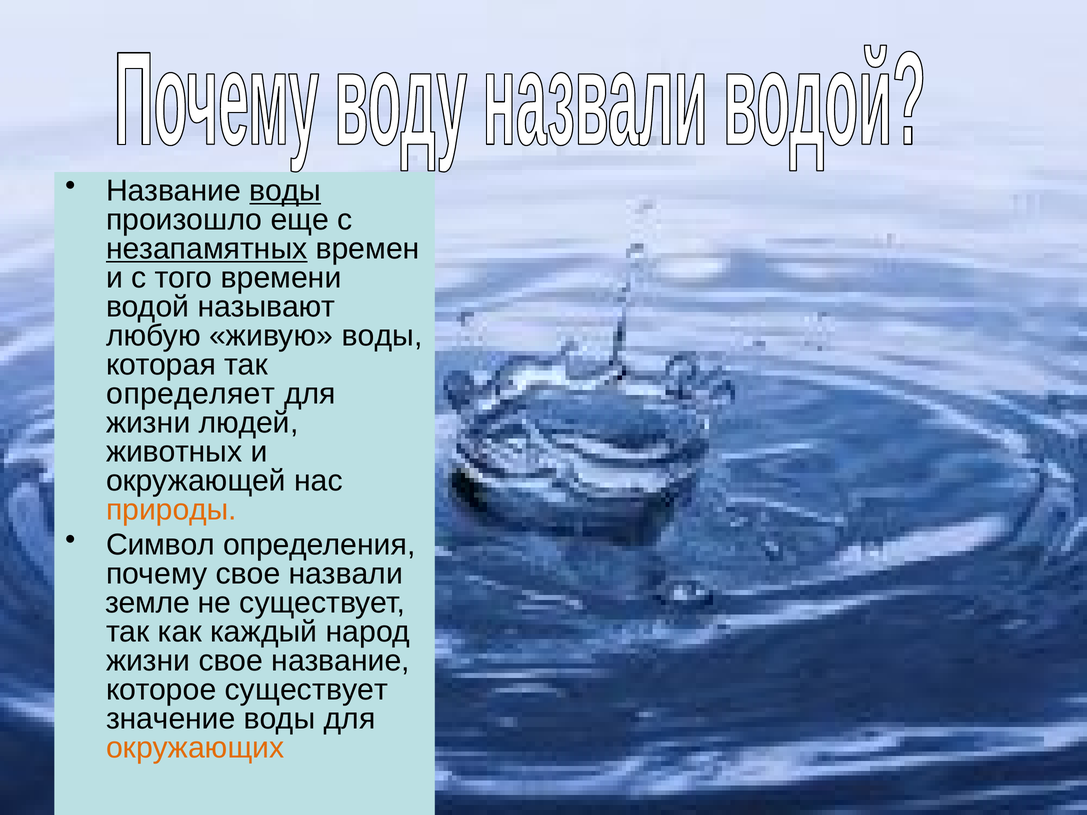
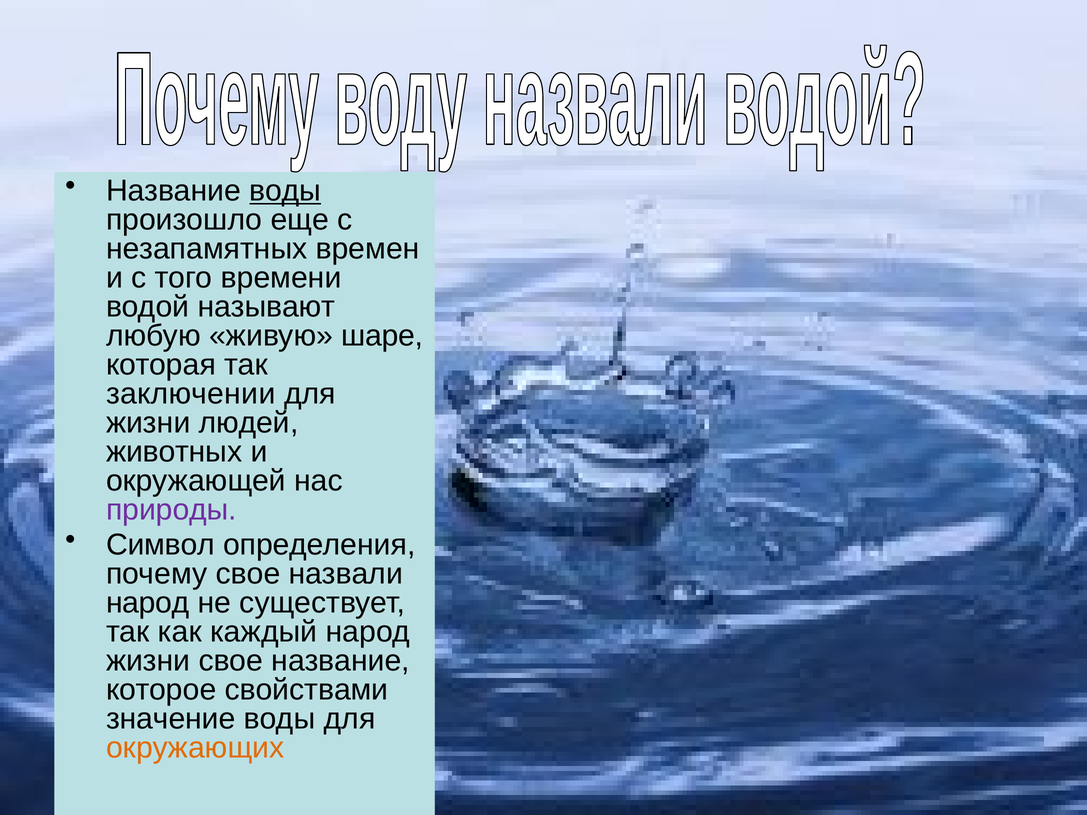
незапамятных underline: present -> none
живую воды: воды -> шаре
определяет: определяет -> заключении
природы colour: orange -> purple
земле at (148, 603): земле -> народ
которое существует: существует -> свойствами
